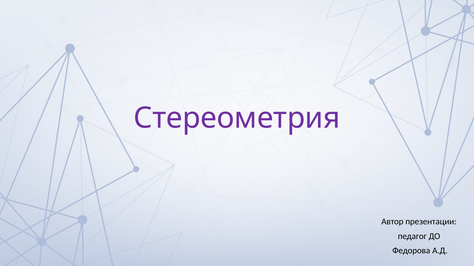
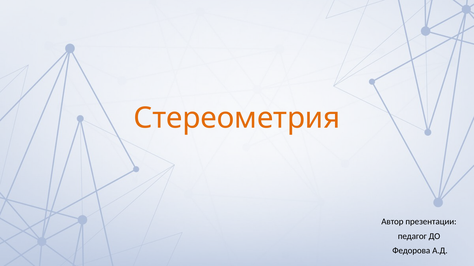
Стереометрия colour: purple -> orange
